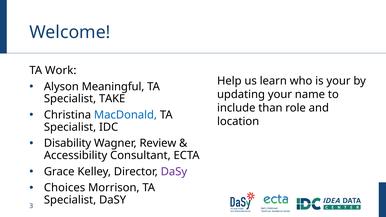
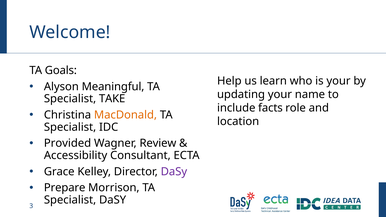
Work: Work -> Goals
than: than -> facts
MacDonald colour: blue -> orange
Disability: Disability -> Provided
Choices: Choices -> Prepare
